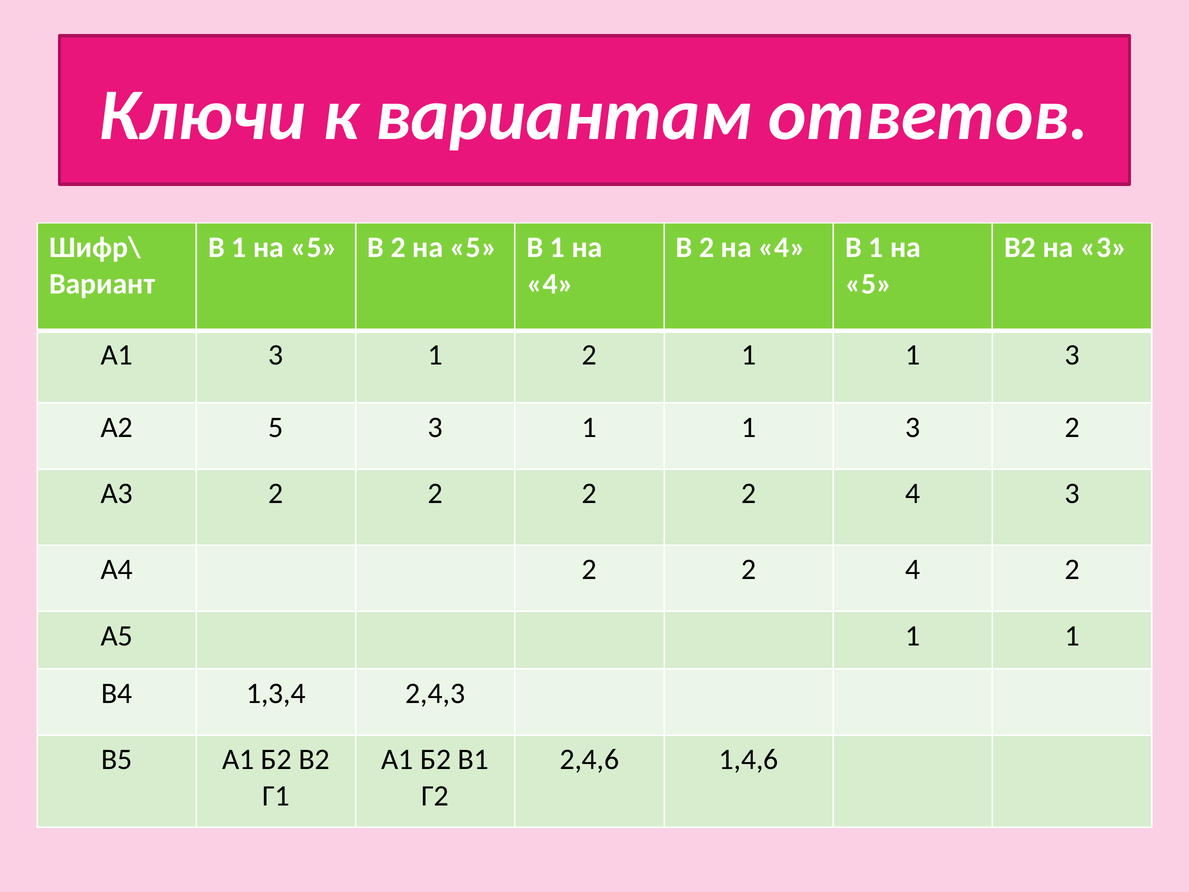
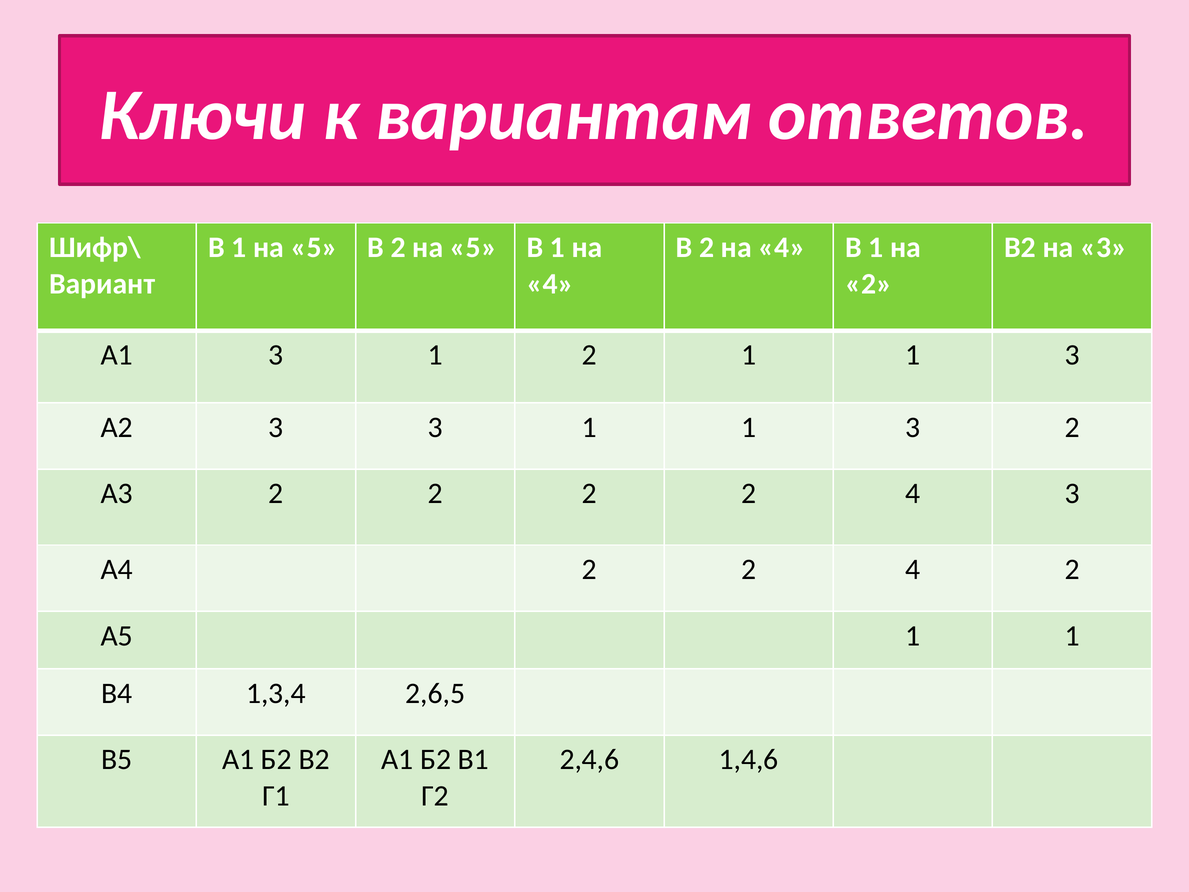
5 at (869, 284): 5 -> 2
А2 5: 5 -> 3
2,4,3: 2,4,3 -> 2,6,5
